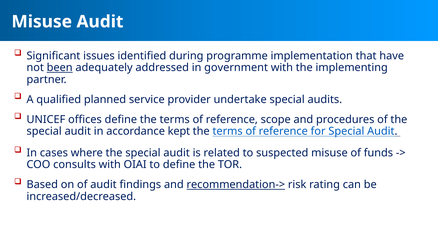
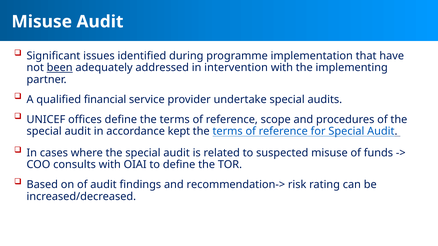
government: government -> intervention
planned: planned -> financial
recommendation-> underline: present -> none
